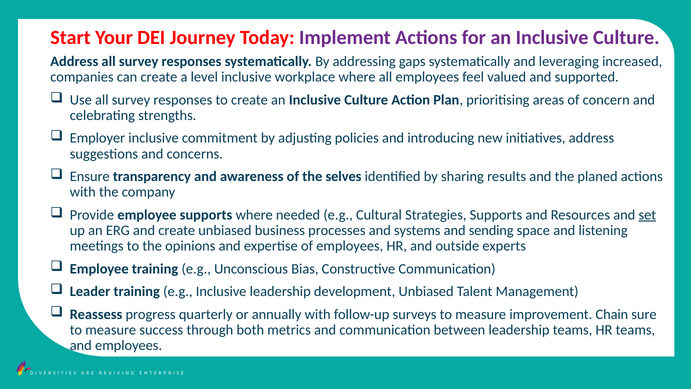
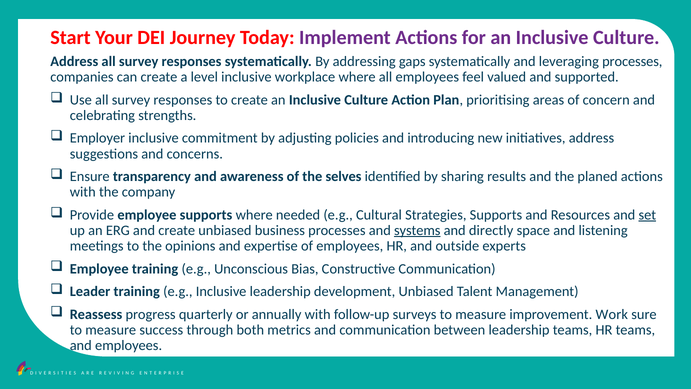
leveraging increased: increased -> processes
systems underline: none -> present
sending: sending -> directly
Chain: Chain -> Work
